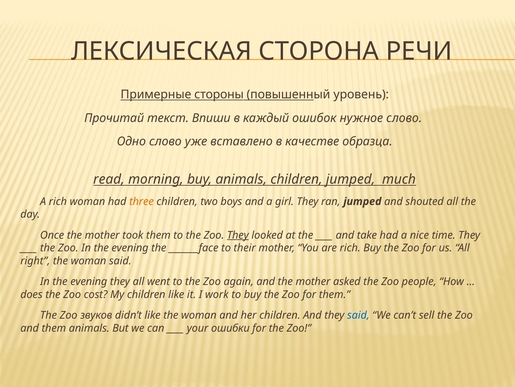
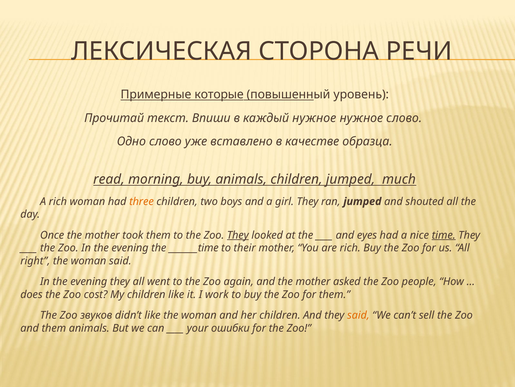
стороны: стороны -> которые
каждый ошибок: ошибок -> нужное
take: take -> eyes
time underline: none -> present
_______face: _______face -> _______time
said at (358, 315) colour: blue -> orange
